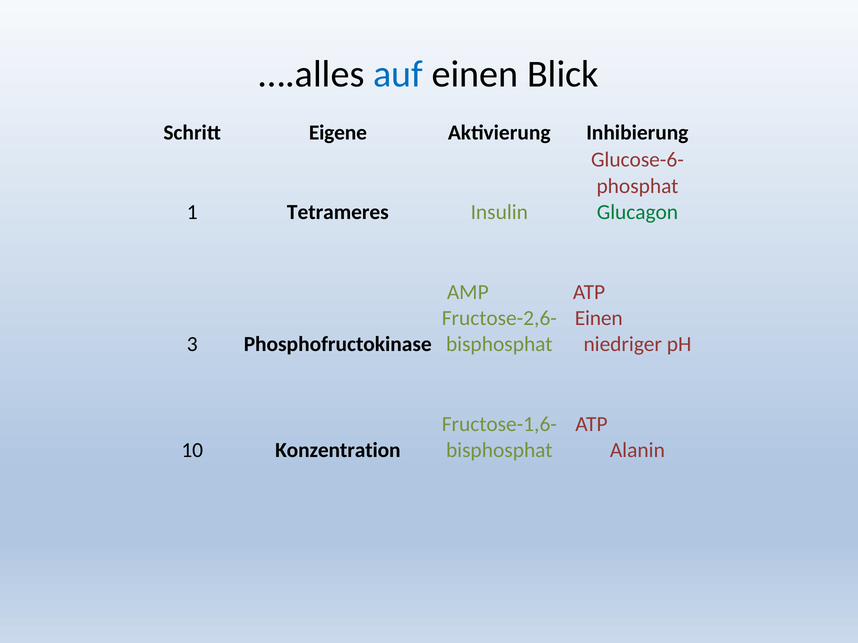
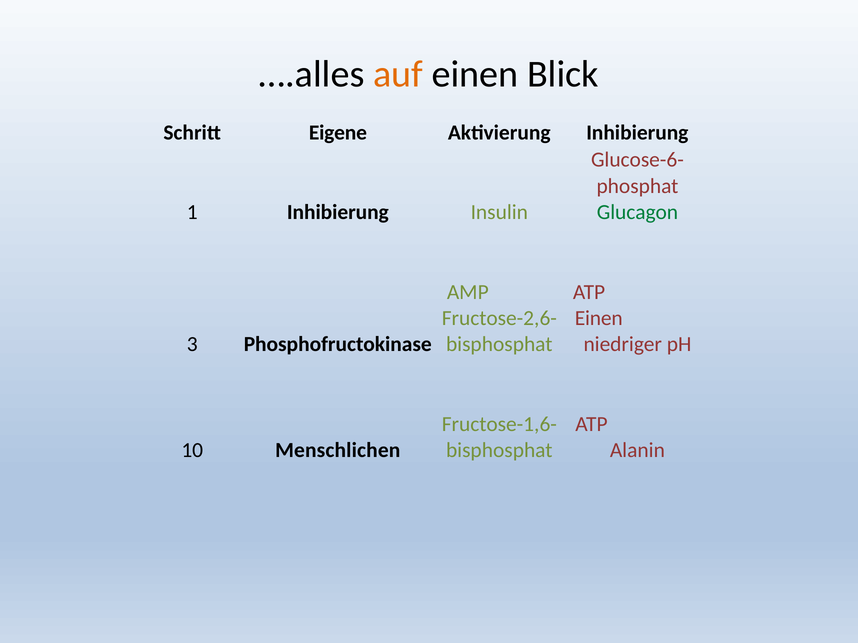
auf colour: blue -> orange
1 Tetrameres: Tetrameres -> Inhibierung
Konzentration: Konzentration -> Menschlichen
